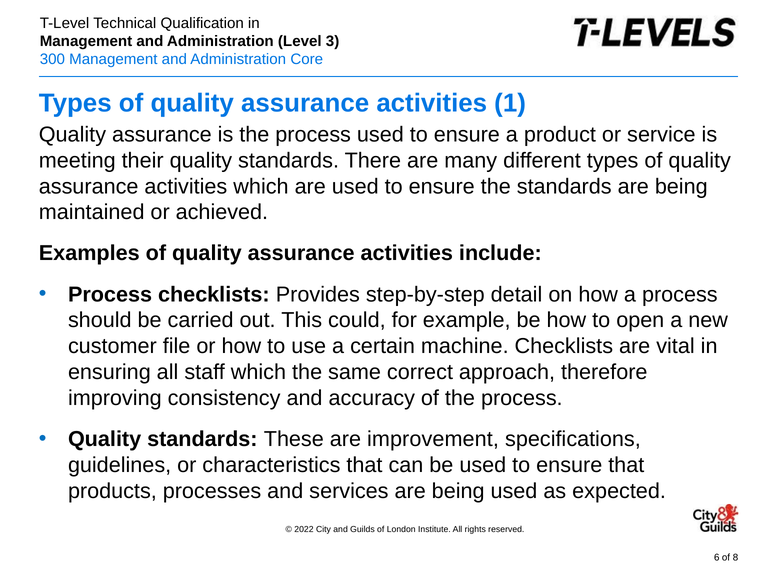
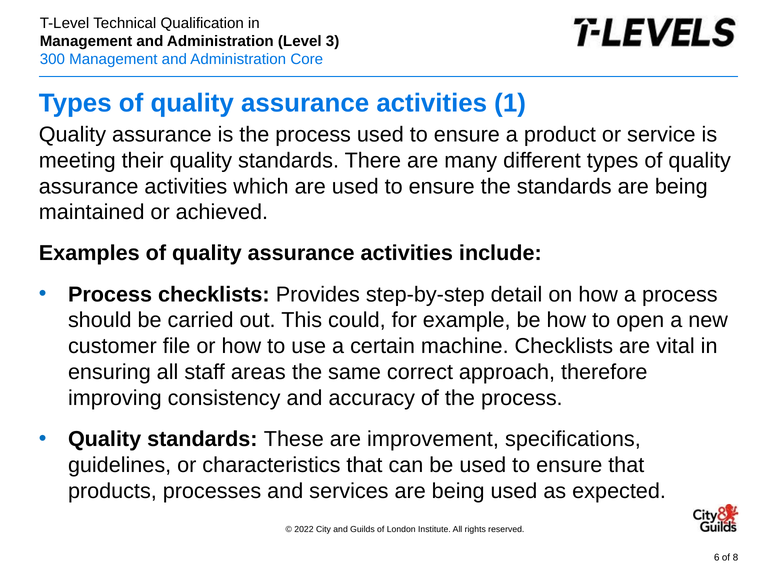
staff which: which -> areas
